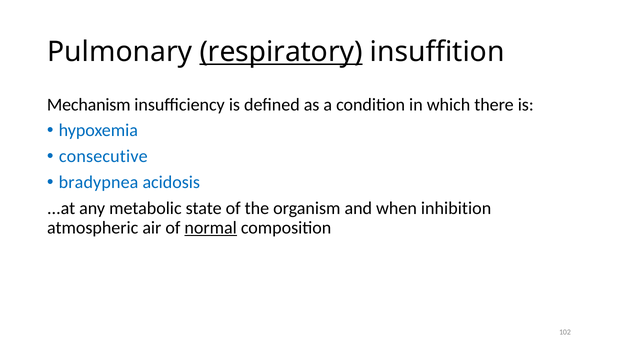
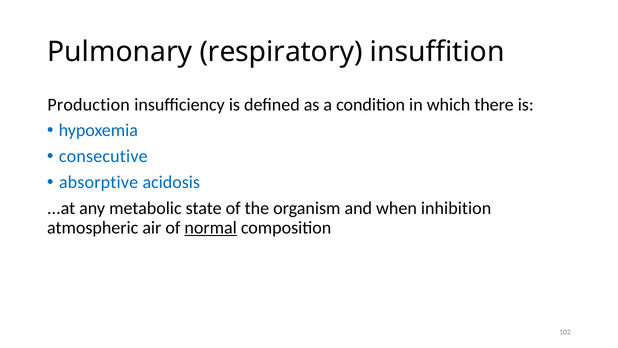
respiratory underline: present -> none
Mechanism: Mechanism -> Production
bradypnea: bradypnea -> absorptive
